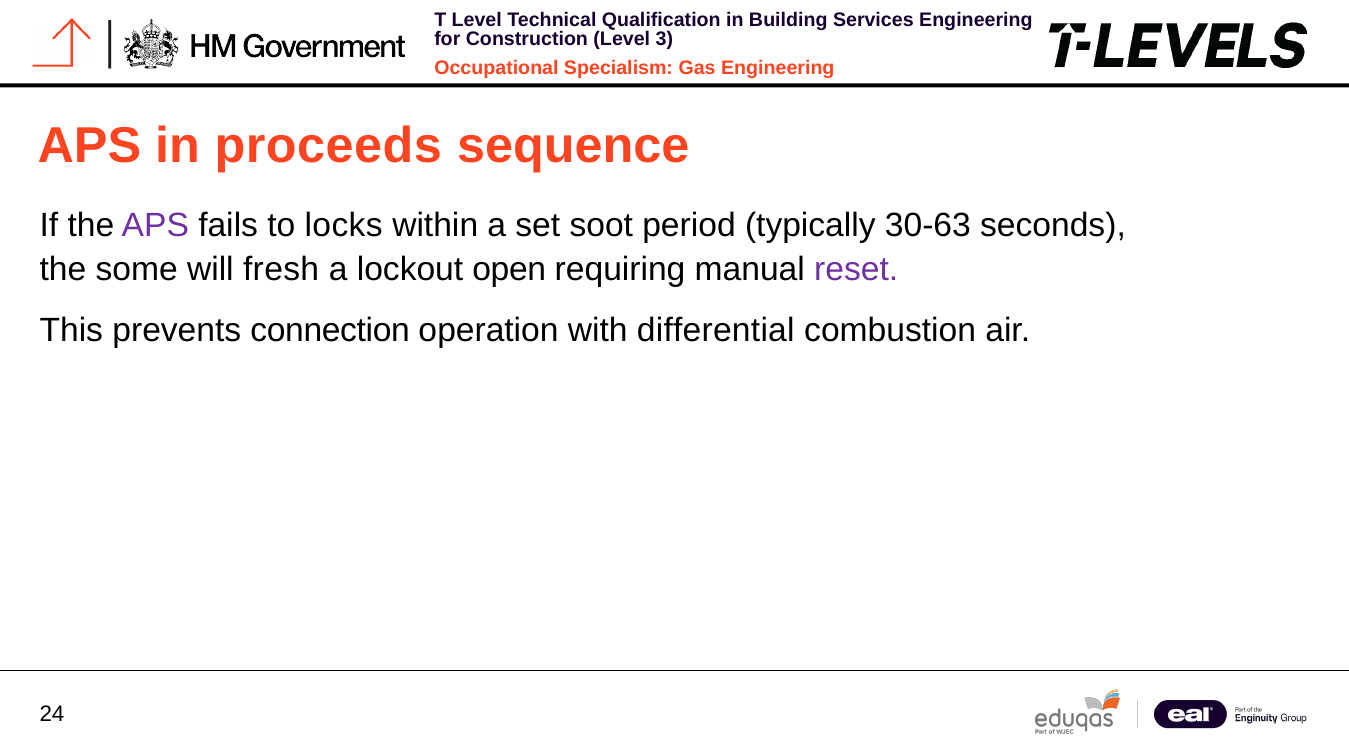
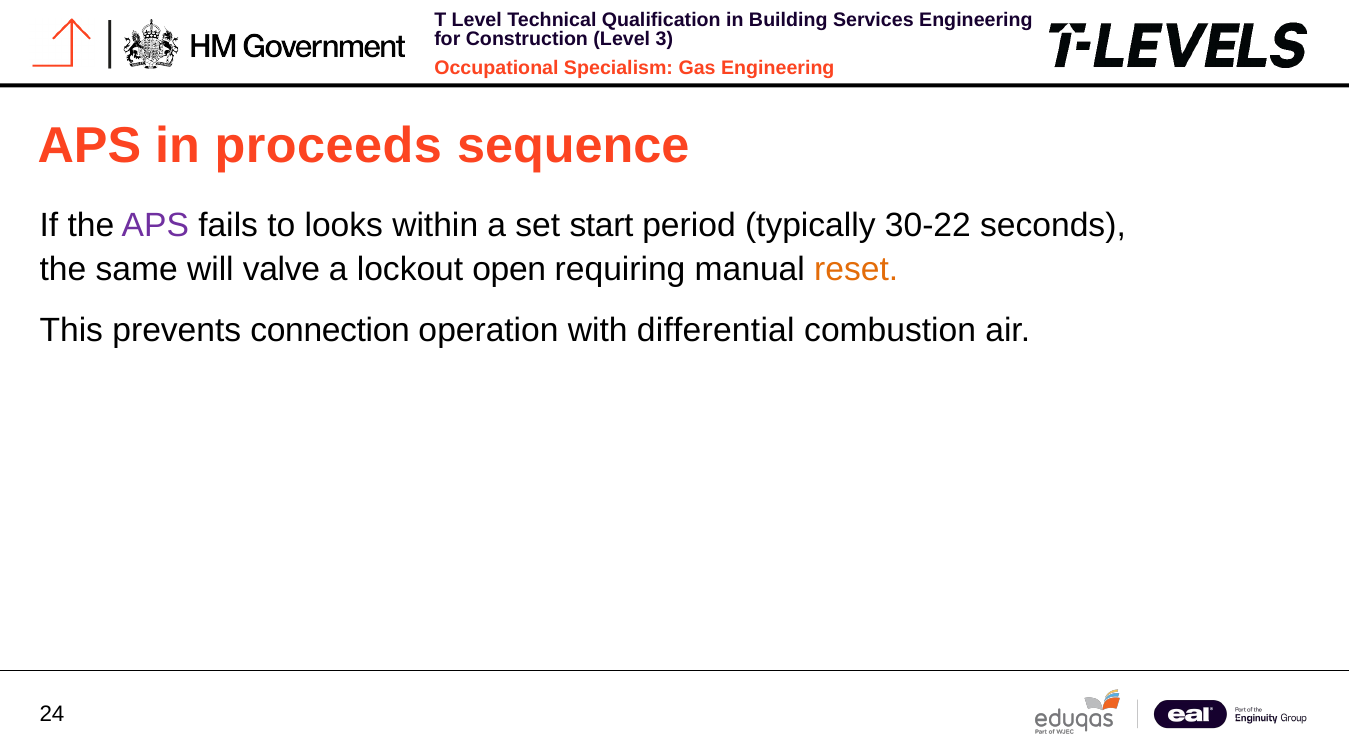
locks: locks -> looks
soot: soot -> start
30-63: 30-63 -> 30-22
some: some -> same
fresh: fresh -> valve
reset colour: purple -> orange
